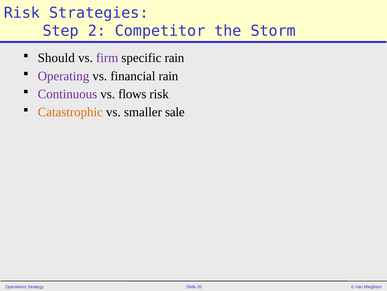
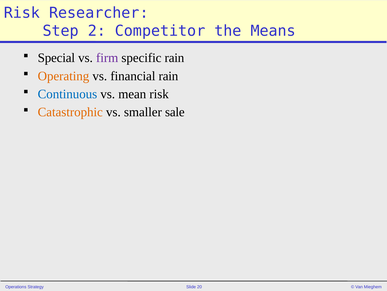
Strategies: Strategies -> Researcher
Storm: Storm -> Means
Should: Should -> Special
Operating colour: purple -> orange
Continuous colour: purple -> blue
flows: flows -> mean
